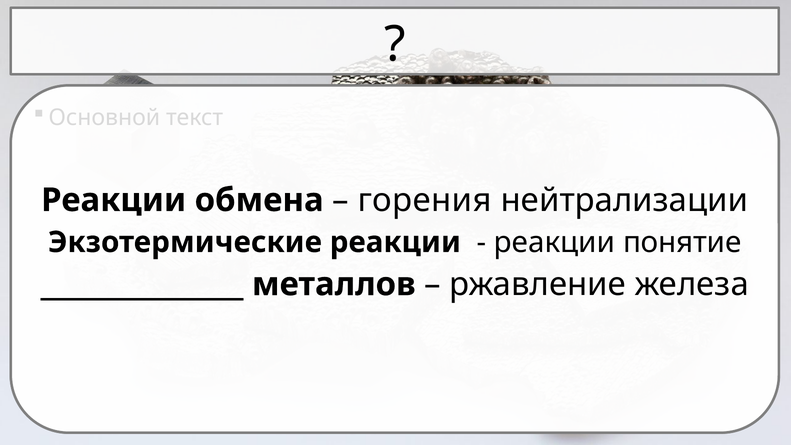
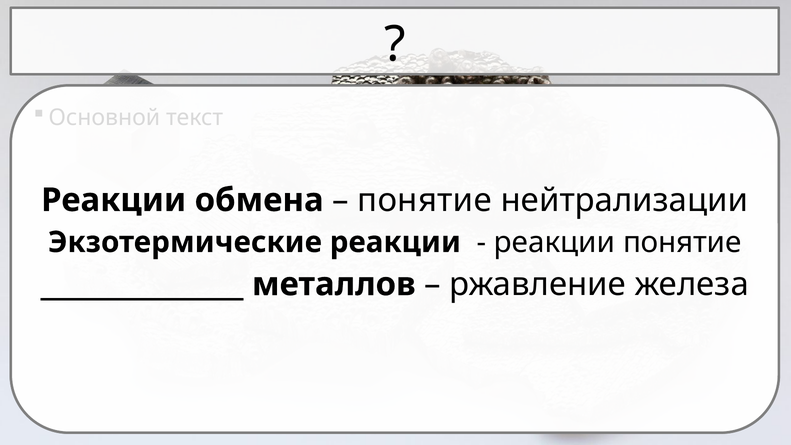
горения at (425, 200): горения -> понятие
